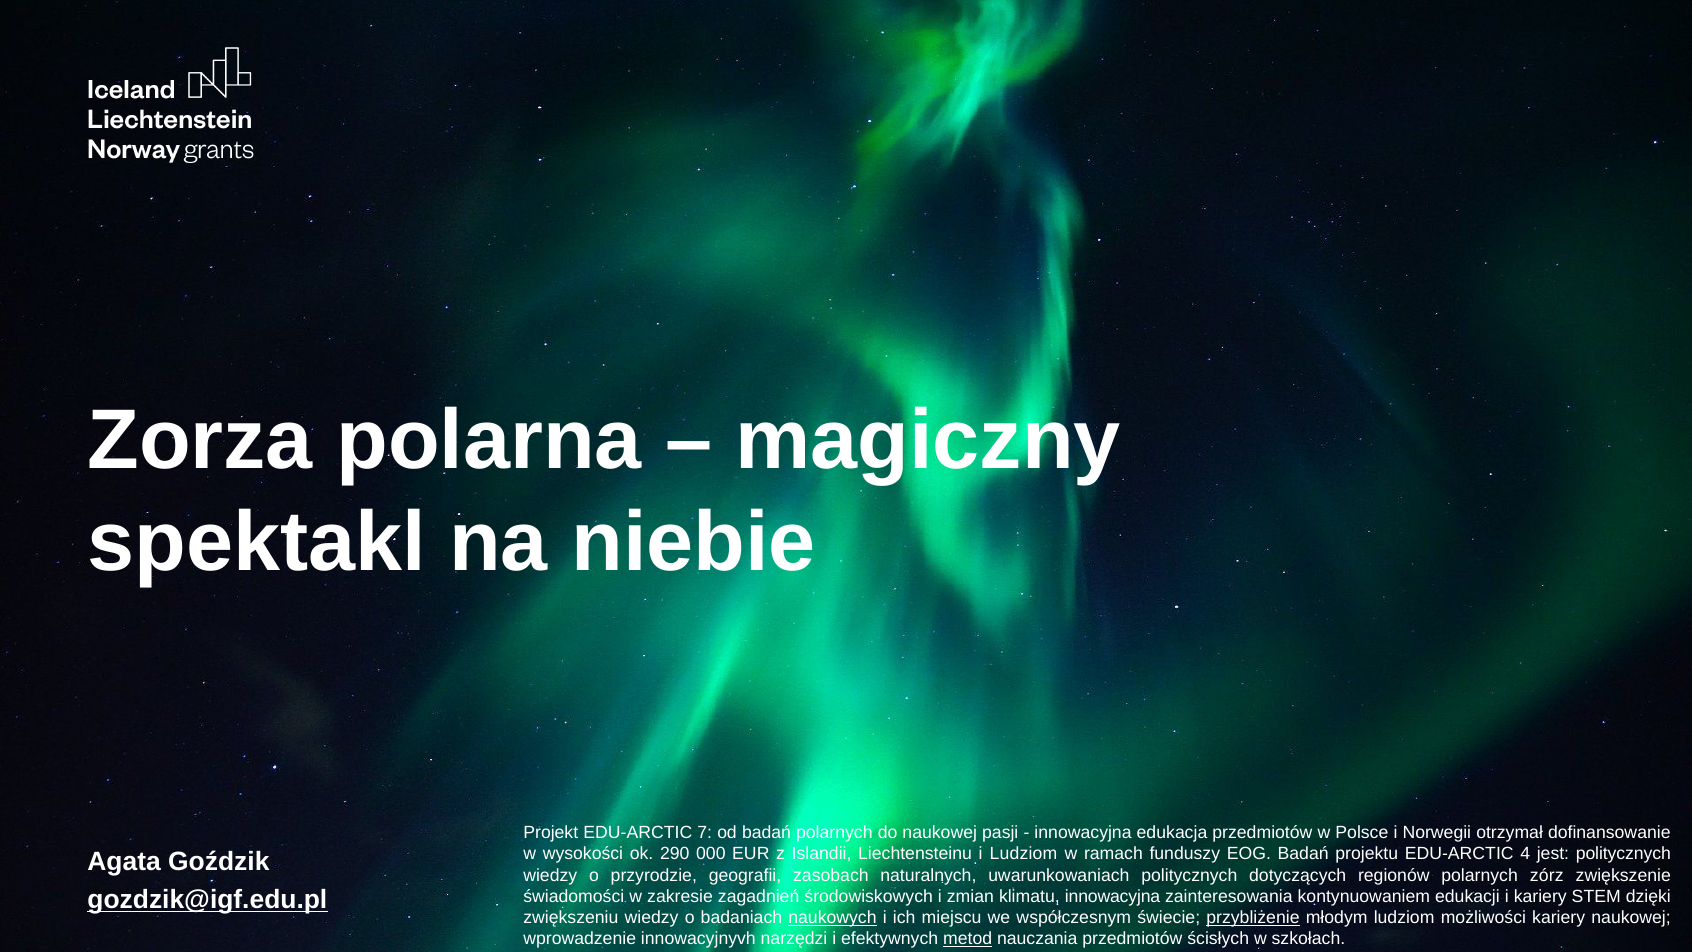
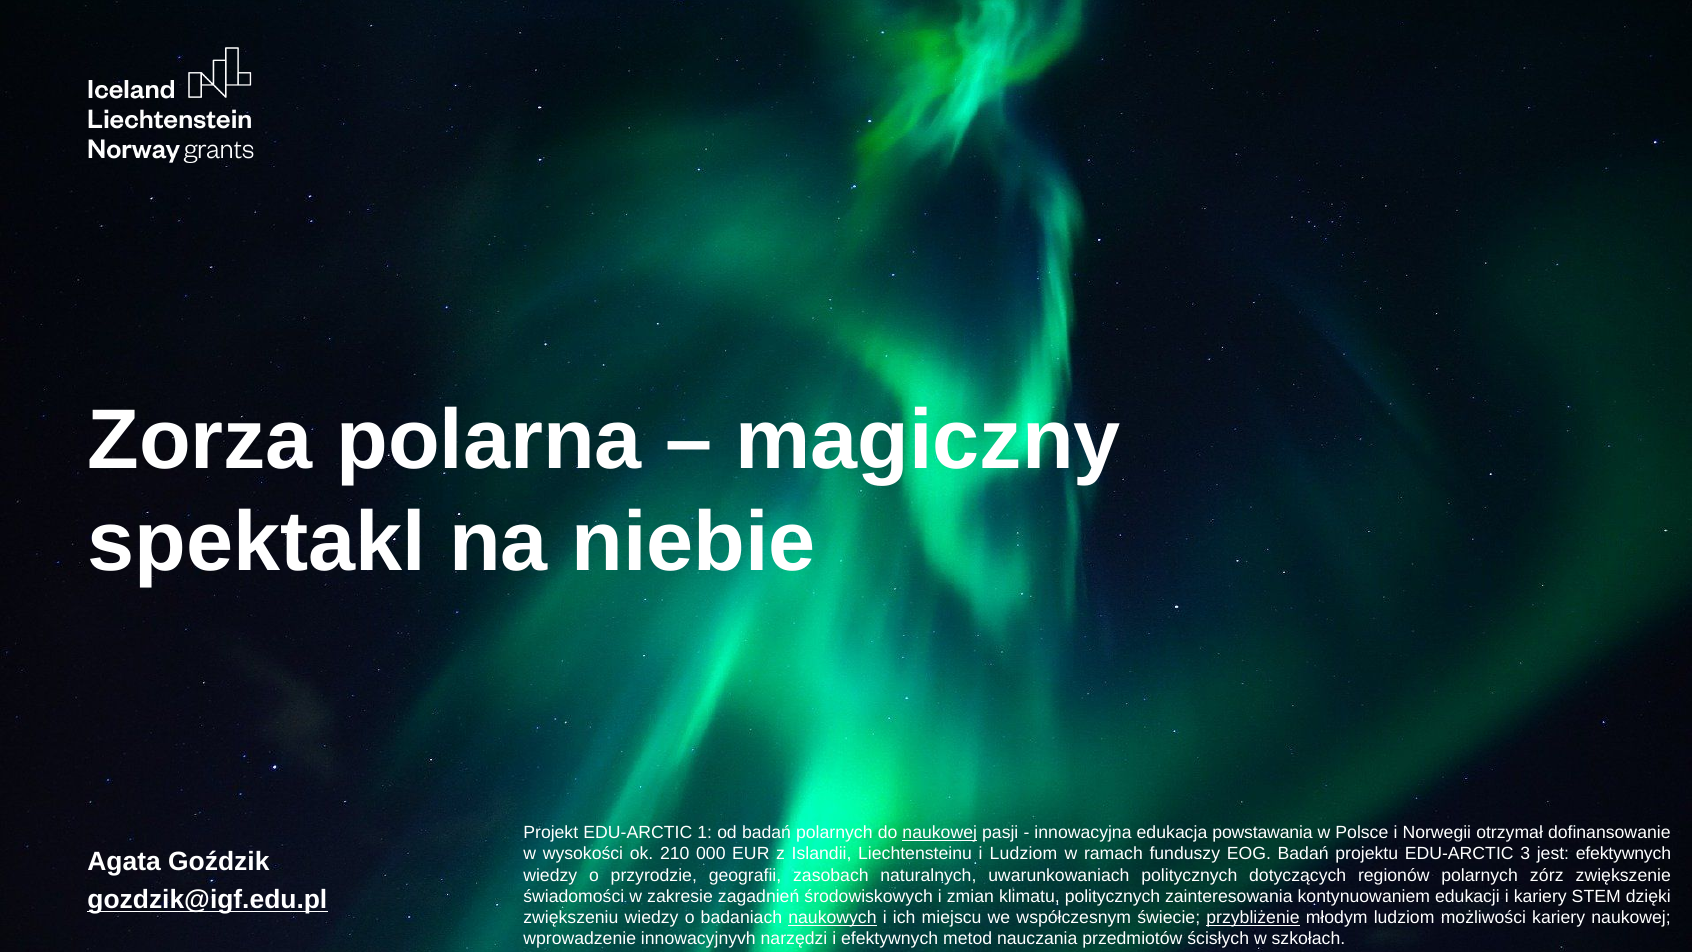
7: 7 -> 1
naukowej at (940, 833) underline: none -> present
edukacja przedmiotów: przedmiotów -> powstawania
290: 290 -> 210
4: 4 -> 3
jest politycznych: politycznych -> efektywnych
klimatu innowacyjna: innowacyjna -> politycznych
metod underline: present -> none
